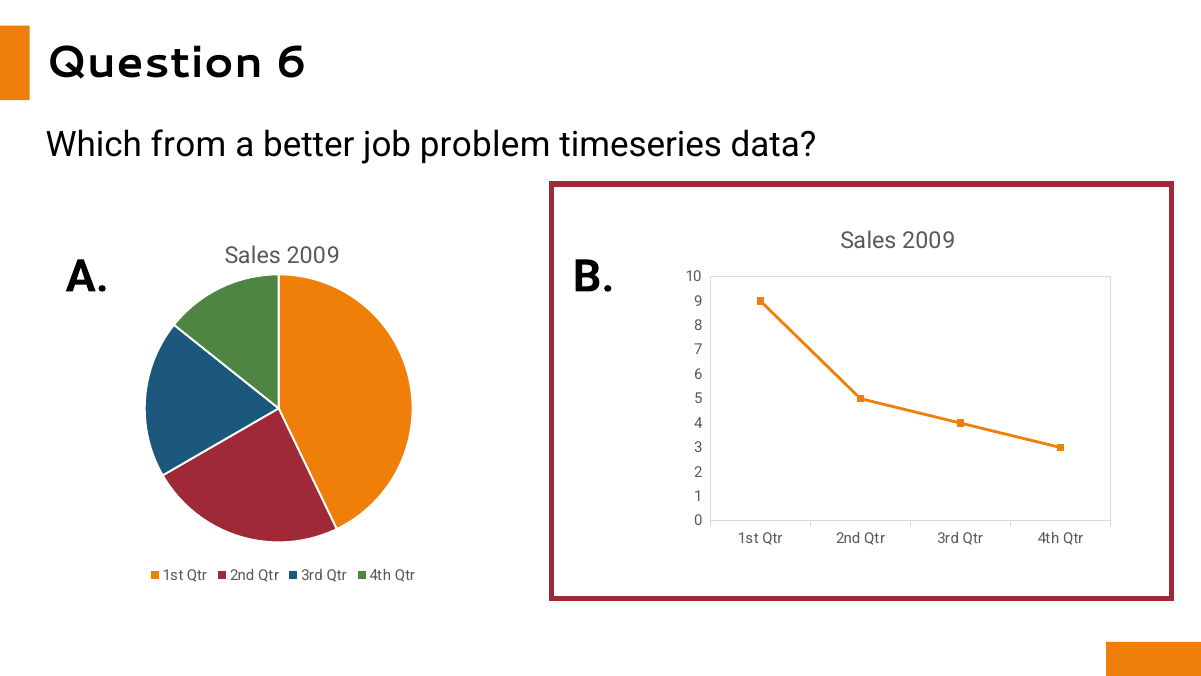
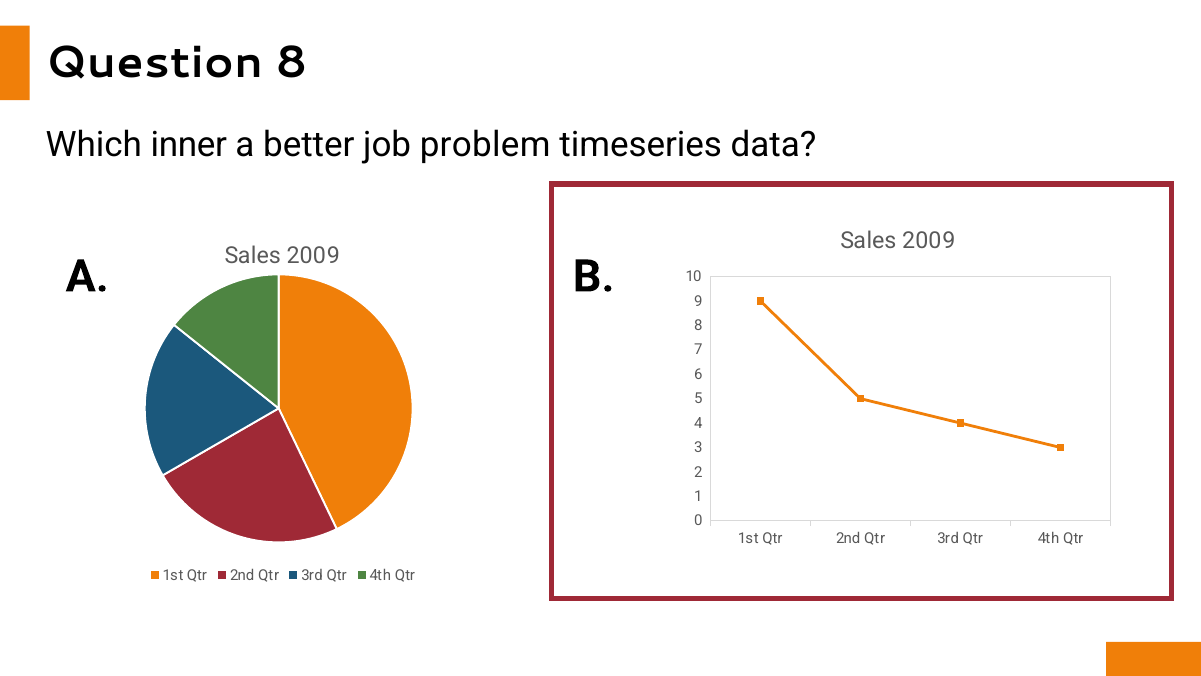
Question 6: 6 -> 8
from: from -> inner
